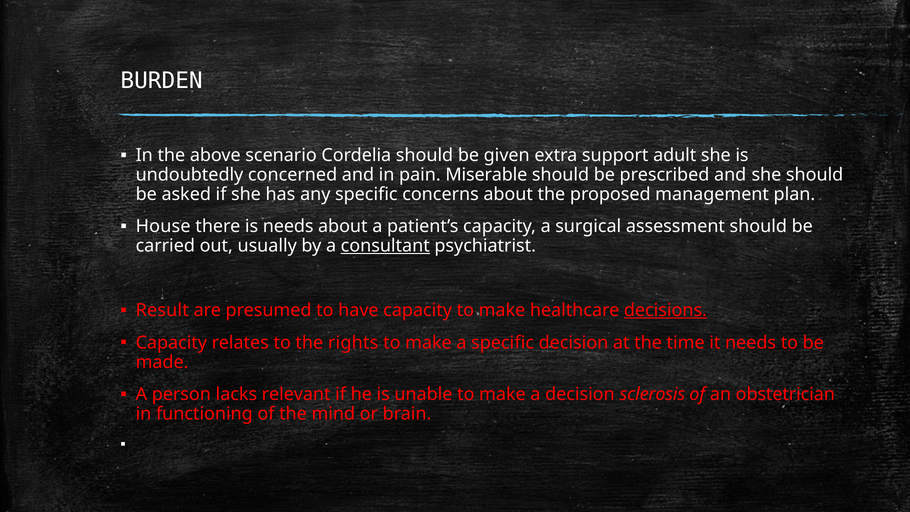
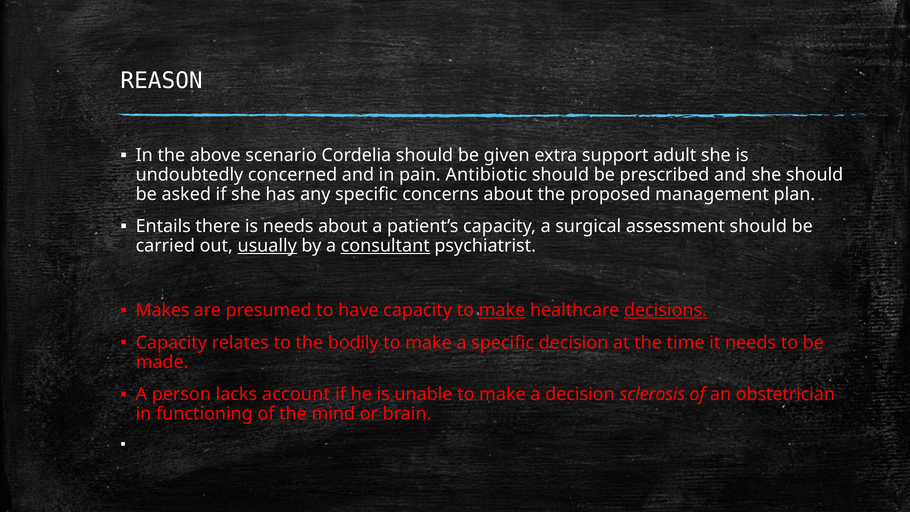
BURDEN: BURDEN -> REASON
Miserable: Miserable -> Antibiotic
House: House -> Entails
usually underline: none -> present
Result: Result -> Makes
make at (502, 310) underline: none -> present
rights: rights -> bodily
relevant: relevant -> account
